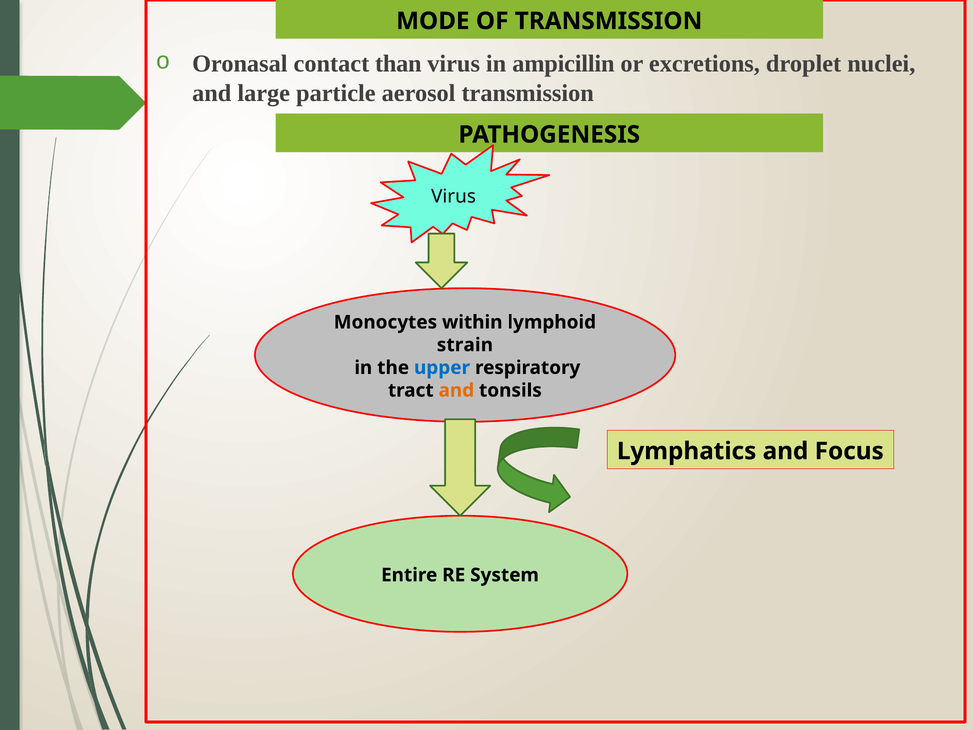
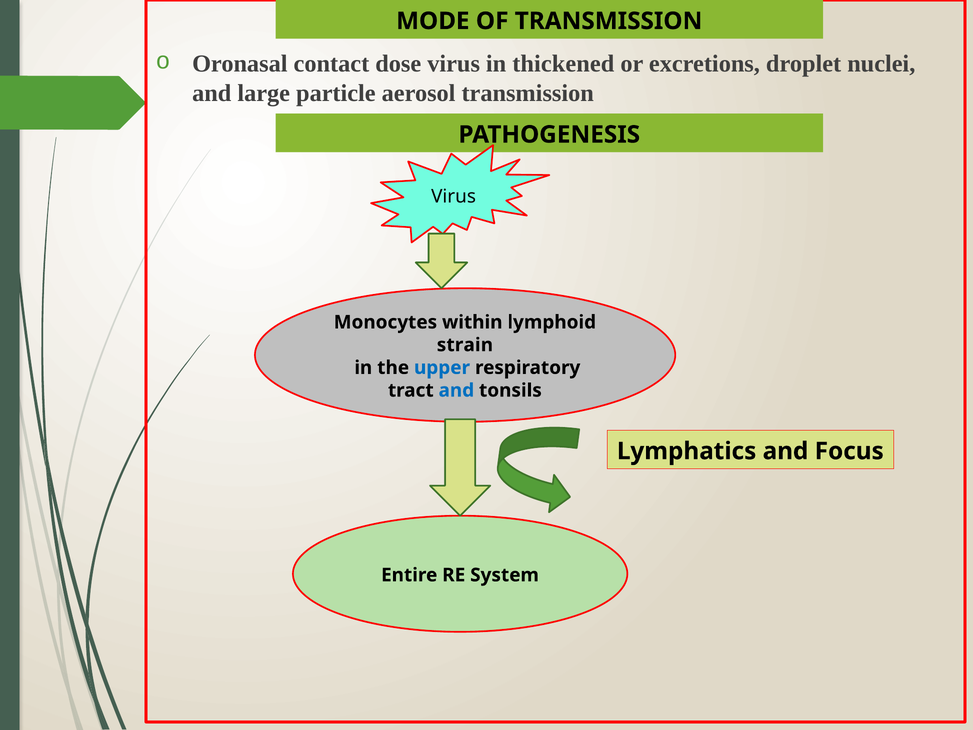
than: than -> dose
ampicillin: ampicillin -> thickened
and at (456, 390) colour: orange -> blue
